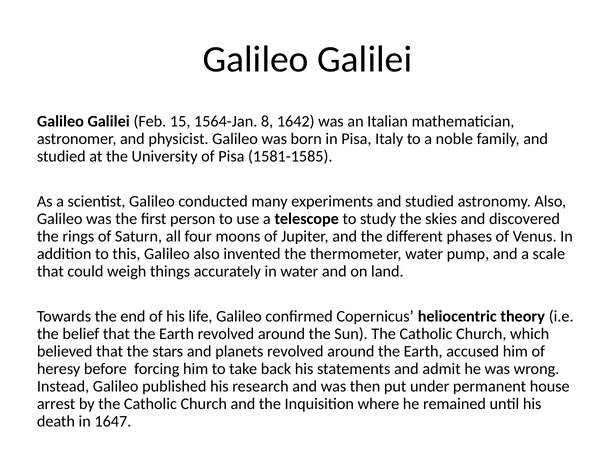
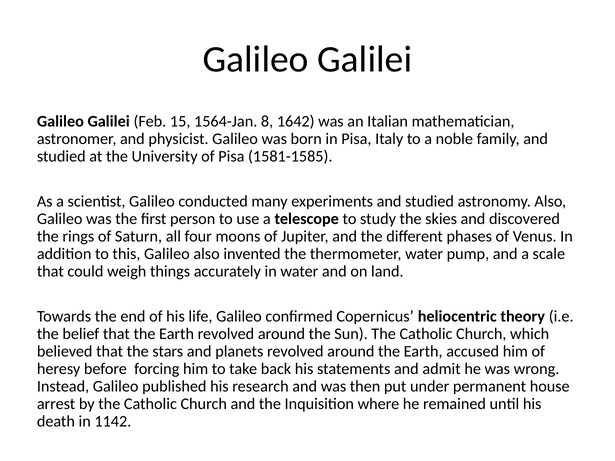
1647: 1647 -> 1142
